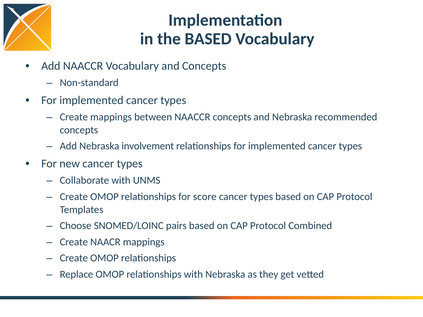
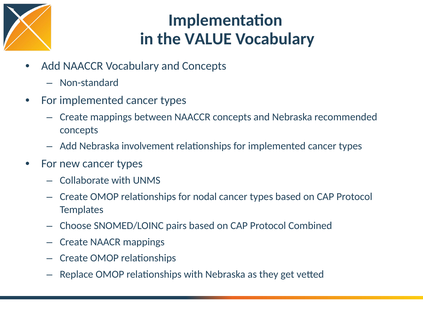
the BASED: BASED -> VALUE
score: score -> nodal
